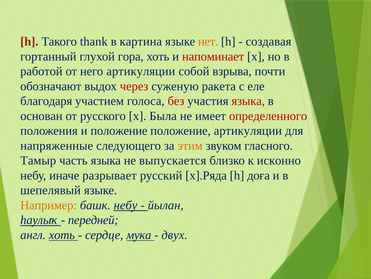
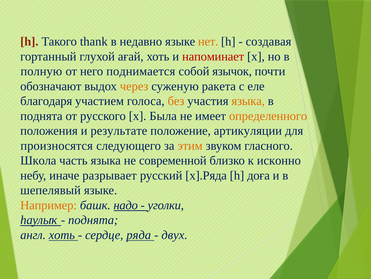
картина: картина -> недавно
гора: гора -> ағай
работой: работой -> полную
него артикуляции: артикуляции -> поднимается
взрыва: взрыва -> язычок
через colour: red -> orange
без colour: red -> orange
языка at (248, 101) colour: red -> orange
основан at (41, 116): основан -> поднята
определенного colour: red -> orange
и положение: положение -> результате
напряженные: напряженные -> произносятся
Тамыр: Тамыр -> Школа
выпускается: выпускается -> современной
башк небу: небу -> надо
йылан: йылан -> уголки
передней at (93, 220): передней -> поднята
мука: мука -> ряда
